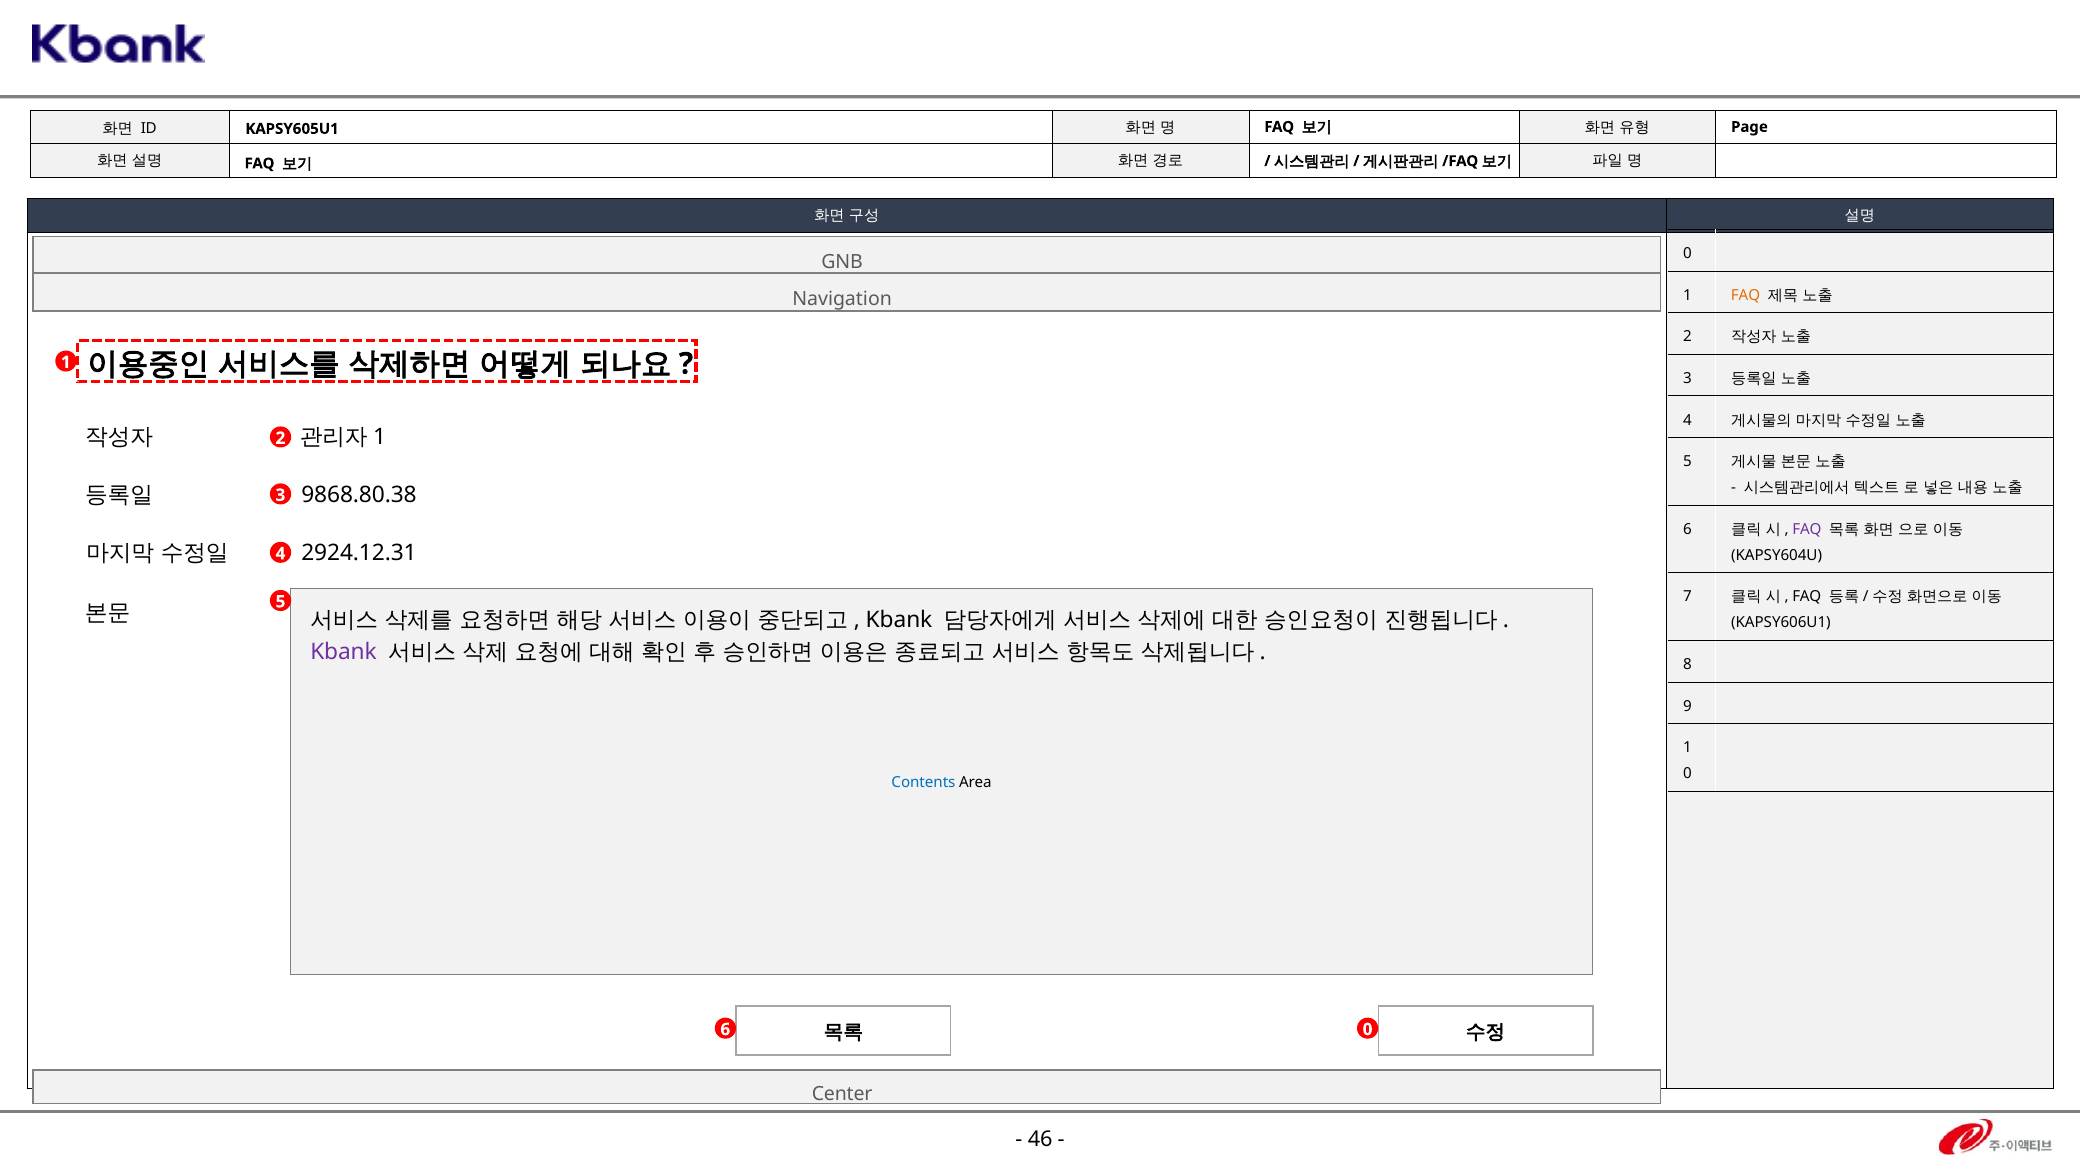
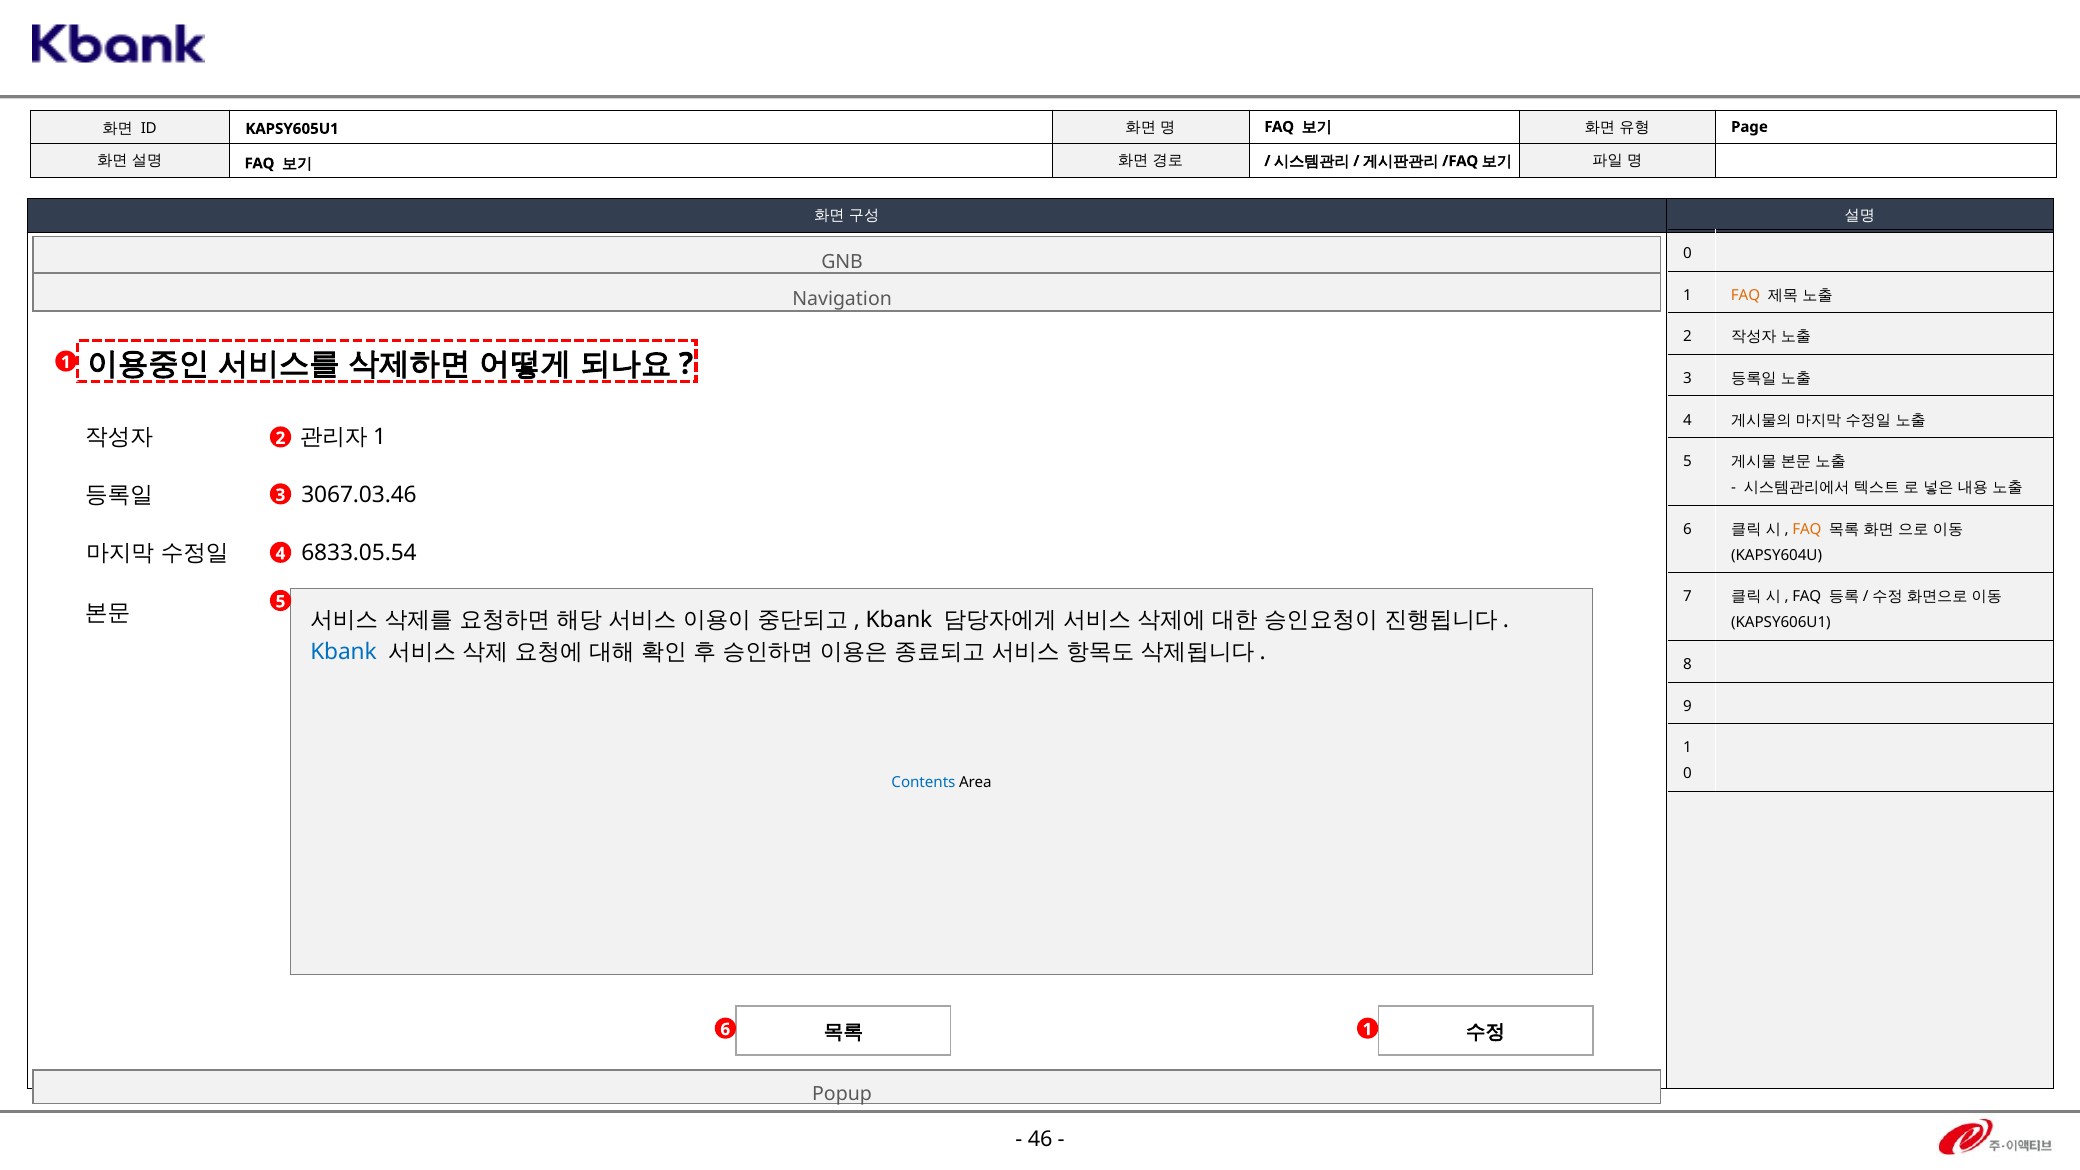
9868.80.38: 9868.80.38 -> 3067.03.46
FAQ at (1807, 529) colour: purple -> orange
2924.12.31: 2924.12.31 -> 6833.05.54
Kbank at (344, 652) colour: purple -> blue
6 0: 0 -> 1
Center: Center -> Popup
